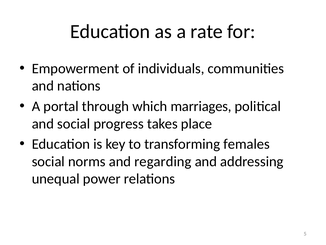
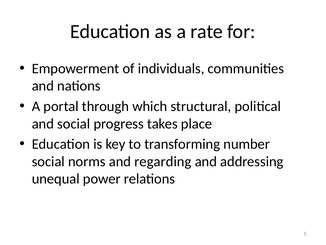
marriages: marriages -> structural
females: females -> number
